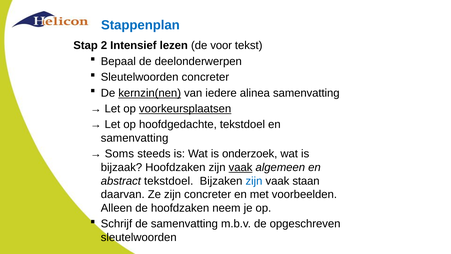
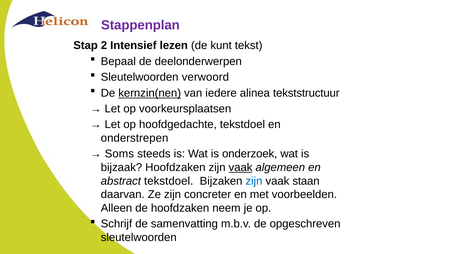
Stappenplan colour: blue -> purple
voor: voor -> kunt
Sleutelwoorden concreter: concreter -> verwoord
alinea samenvatting: samenvatting -> tekststructuur
voorkeursplaatsen underline: present -> none
samenvatting at (135, 138): samenvatting -> onderstrepen
